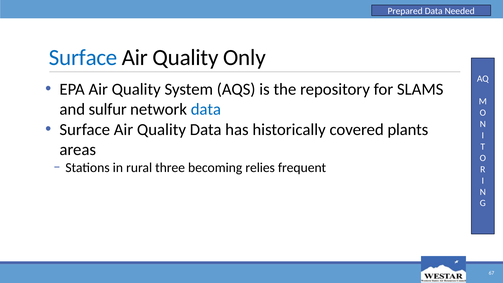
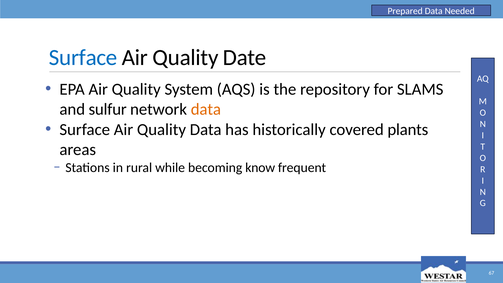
Only: Only -> Date
data at (206, 109) colour: blue -> orange
three: three -> while
relies: relies -> know
